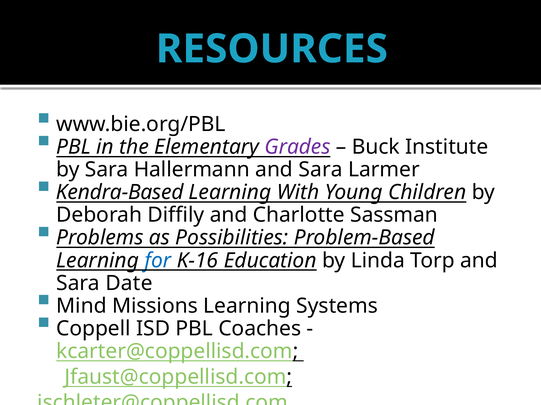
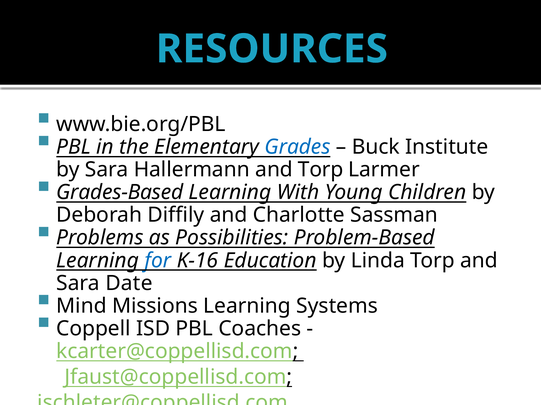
Grades colour: purple -> blue
Hallermann and Sara: Sara -> Torp
Kendra-Based: Kendra-Based -> Grades-Based
